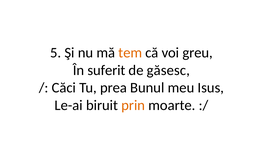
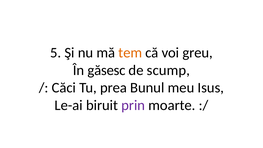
suferit: suferit -> găsesc
găsesc: găsesc -> scump
prin colour: orange -> purple
